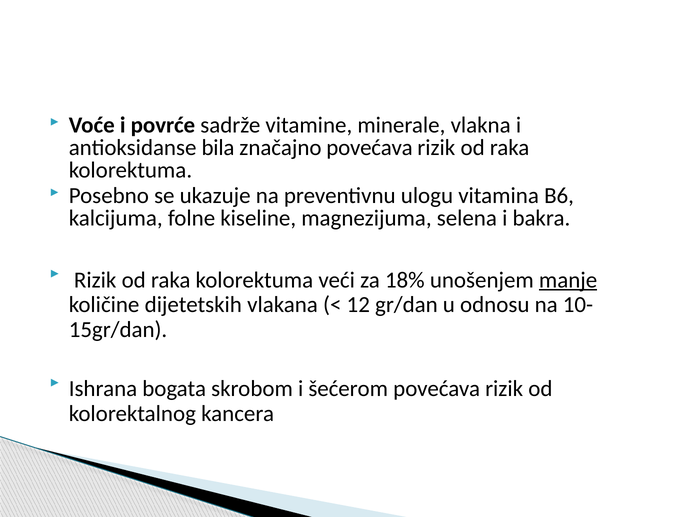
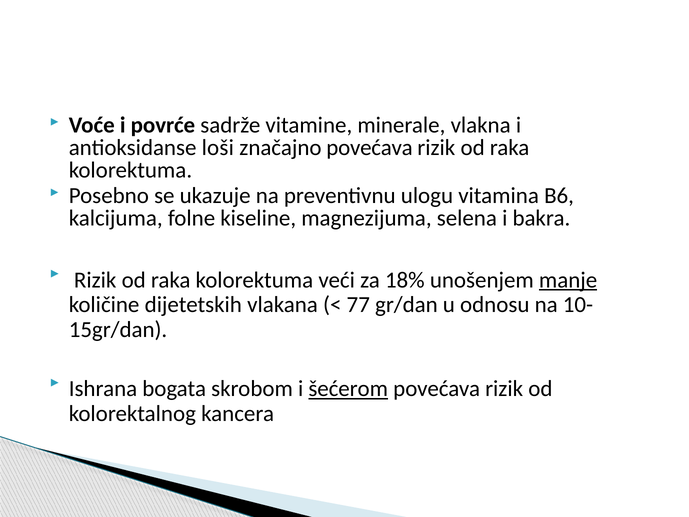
bila: bila -> loši
12: 12 -> 77
šećerom underline: none -> present
